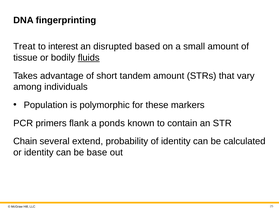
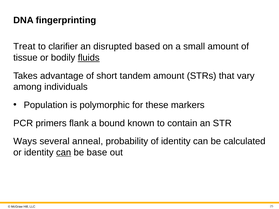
interest: interest -> clarifier
ponds: ponds -> bound
Chain: Chain -> Ways
extend: extend -> anneal
can at (64, 153) underline: none -> present
